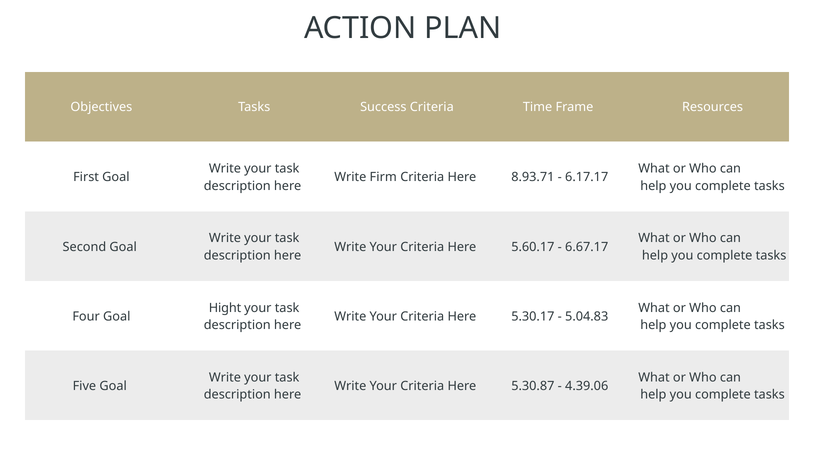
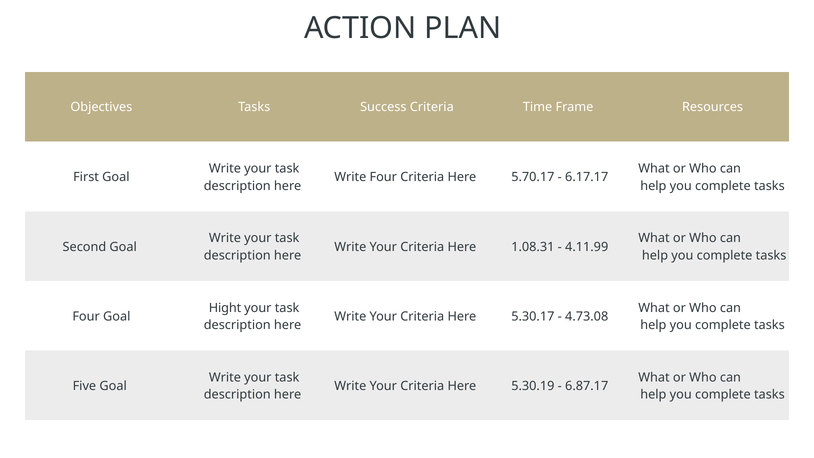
Write Firm: Firm -> Four
8.93.71: 8.93.71 -> 5.70.17
5.60.17: 5.60.17 -> 1.08.31
6.67.17: 6.67.17 -> 4.11.99
5.04.83: 5.04.83 -> 4.73.08
5.30.87: 5.30.87 -> 5.30.19
4.39.06: 4.39.06 -> 6.87.17
